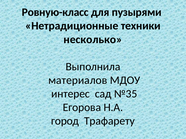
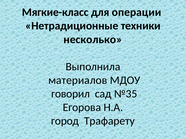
Ровную-класс: Ровную-класс -> Мягкие-класс
пузырями: пузырями -> операции
интерес: интерес -> говорил
